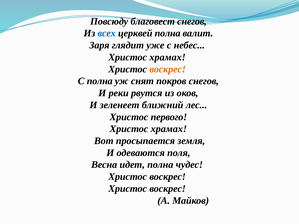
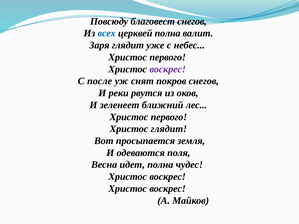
храмах at (168, 57): храмах -> первого
воскрес at (168, 69) colour: orange -> purple
С полна: полна -> после
храмах at (169, 129): храмах -> глядит
